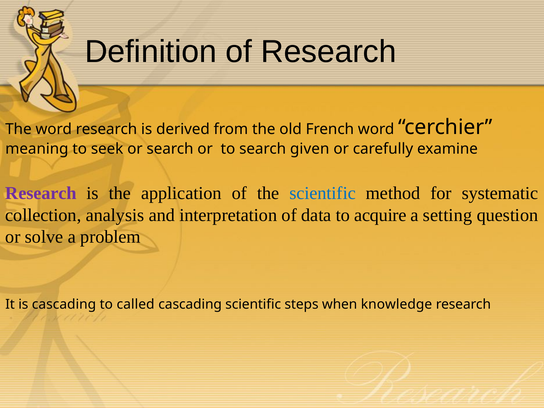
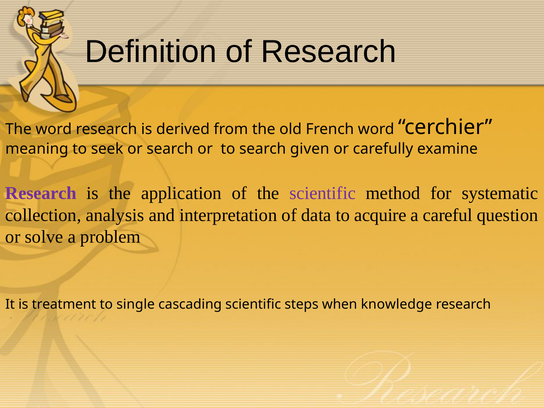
scientific at (323, 193) colour: blue -> purple
setting: setting -> careful
is cascading: cascading -> treatment
called: called -> single
